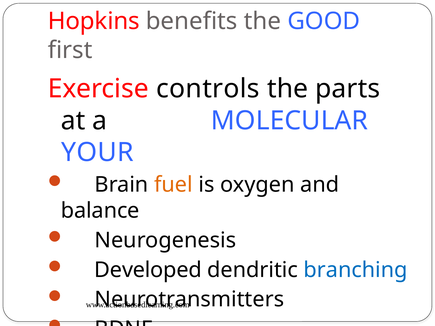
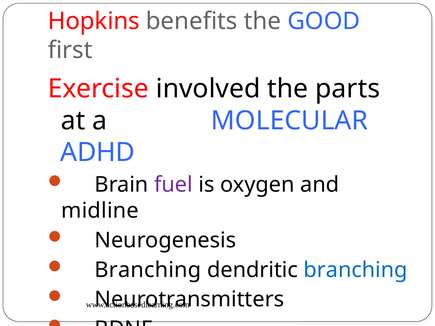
controls: controls -> involved
YOUR: YOUR -> ADHD
fuel colour: orange -> purple
balance: balance -> midline
Developed at (148, 270): Developed -> Branching
